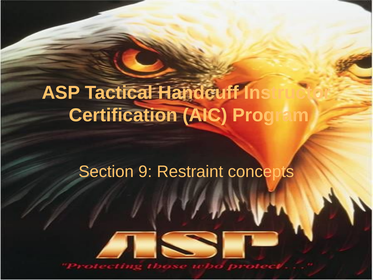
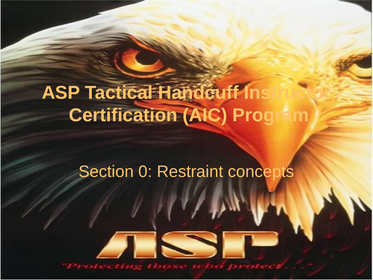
9: 9 -> 0
